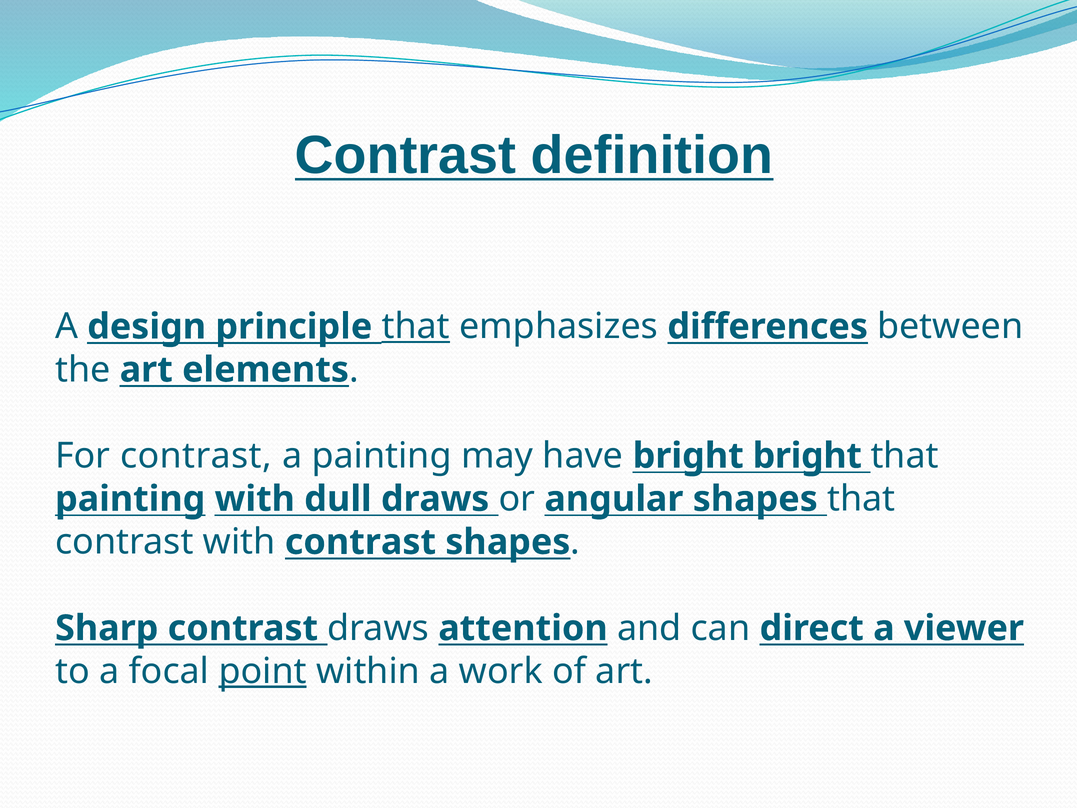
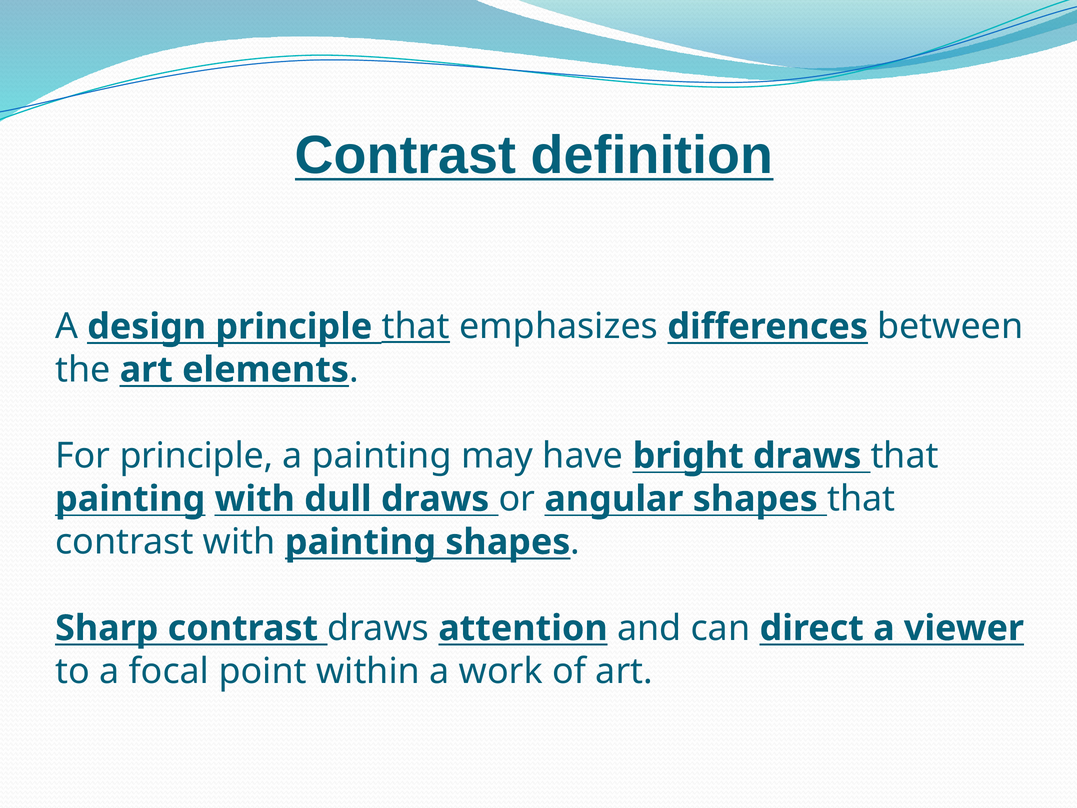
For contrast: contrast -> principle
bright bright: bright -> draws
with contrast: contrast -> painting
point underline: present -> none
